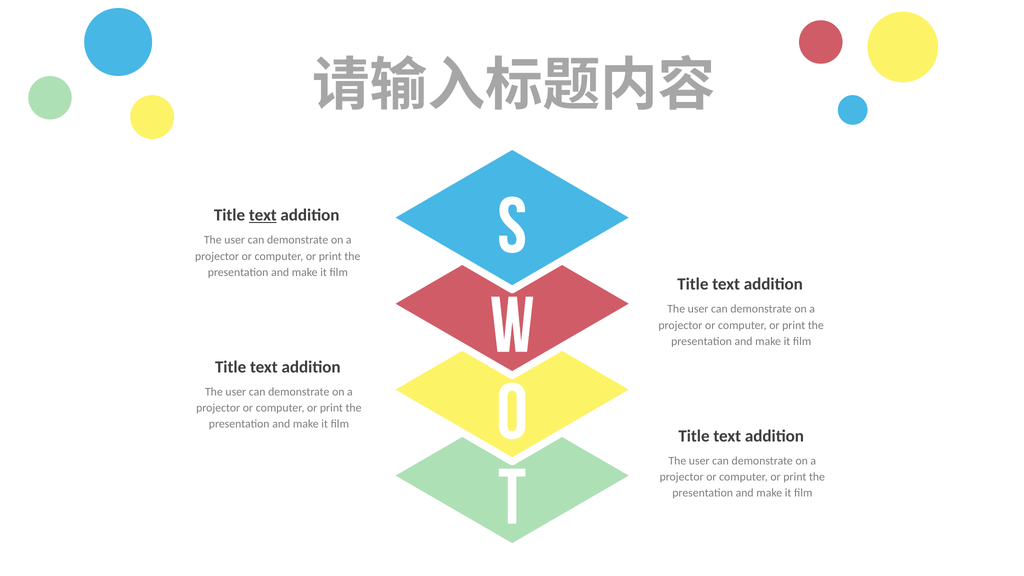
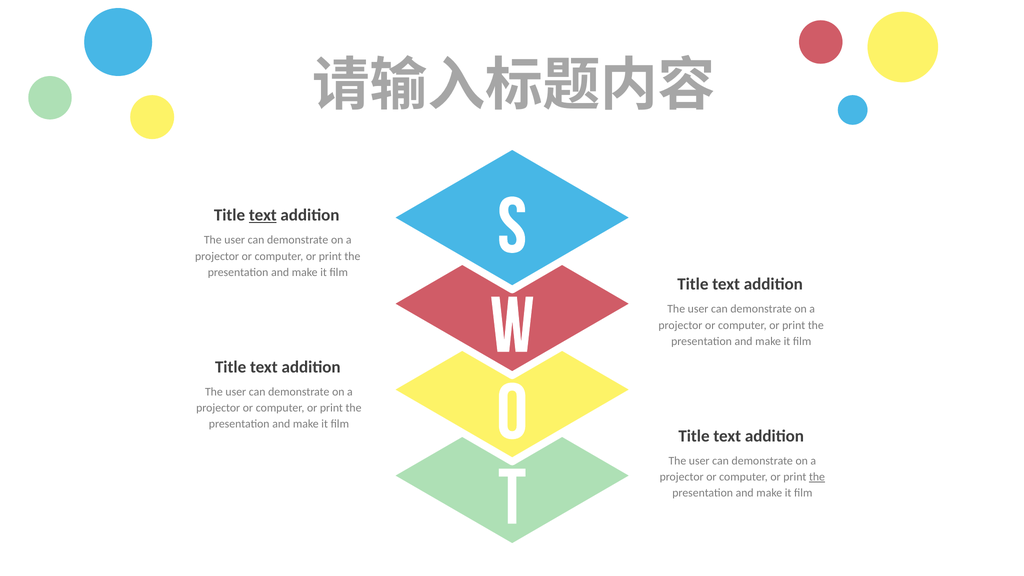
the at (817, 477) underline: none -> present
